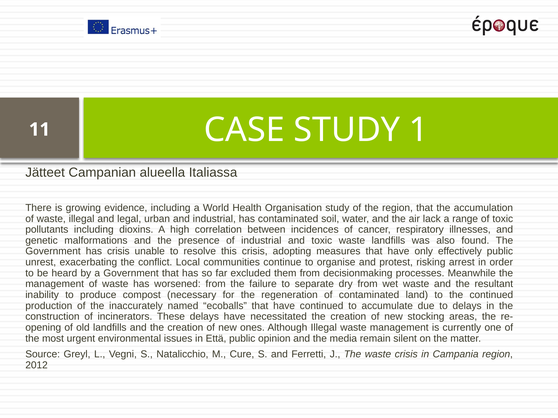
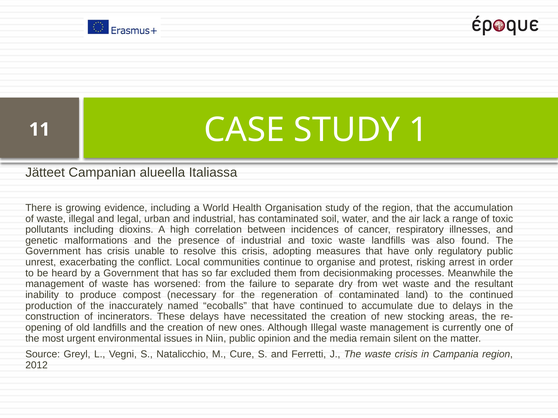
effectively: effectively -> regulatory
Että: Että -> Niin
